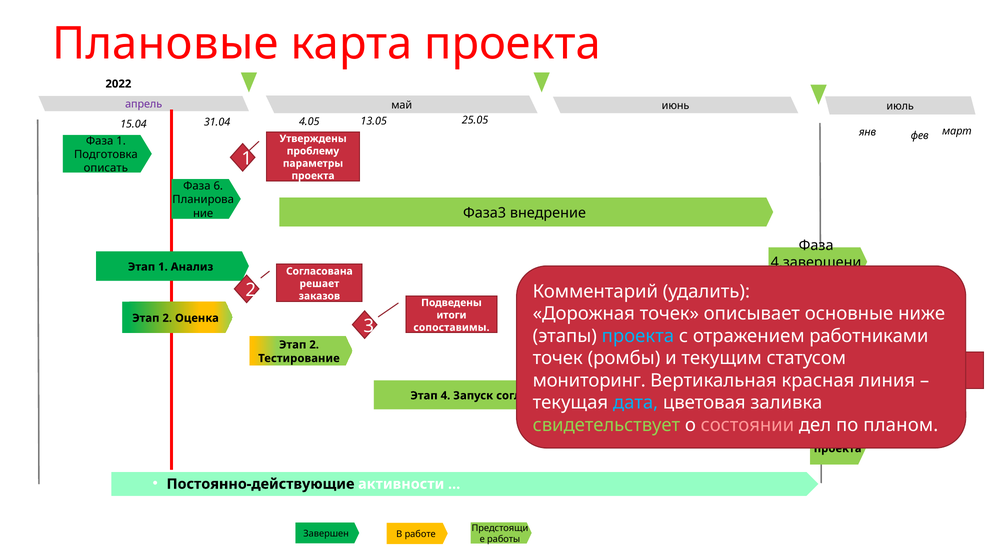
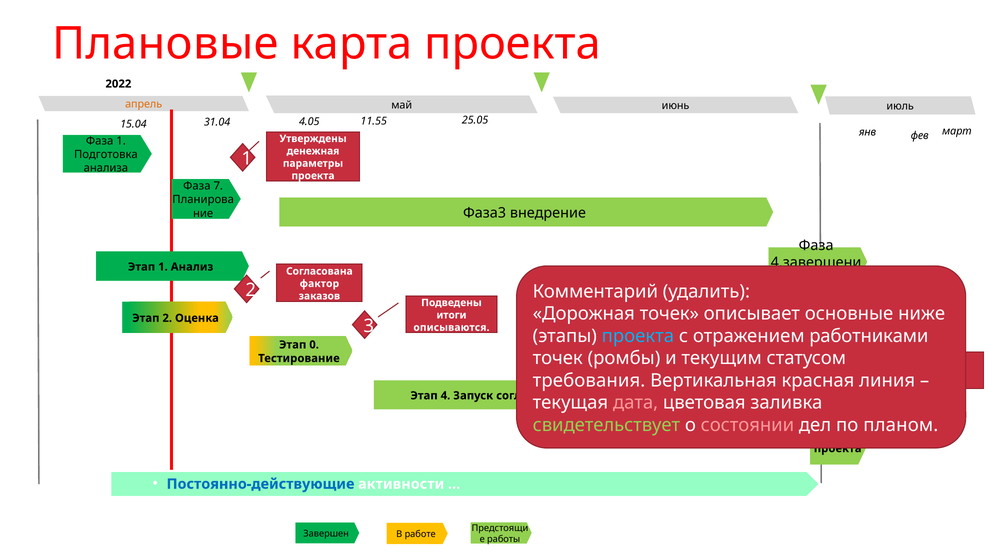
апрель colour: purple -> orange
13.05: 13.05 -> 11.55
проблему: проблему -> денежная
описать: описать -> анализа
6: 6 -> 7
решает: решает -> фактор
сопоставимы: сопоставимы -> описываются
2 at (314, 345): 2 -> 0
мониторинг: мониторинг -> требования
дата colour: light blue -> pink
Постоянно-действующие colour: black -> blue
